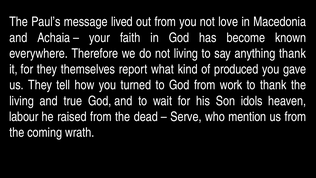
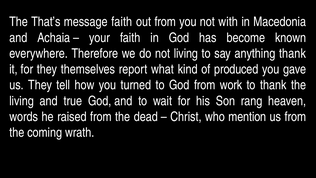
Paul’s: Paul’s -> That’s
message lived: lived -> faith
love: love -> with
idols: idols -> rang
labour: labour -> words
Serve: Serve -> Christ
